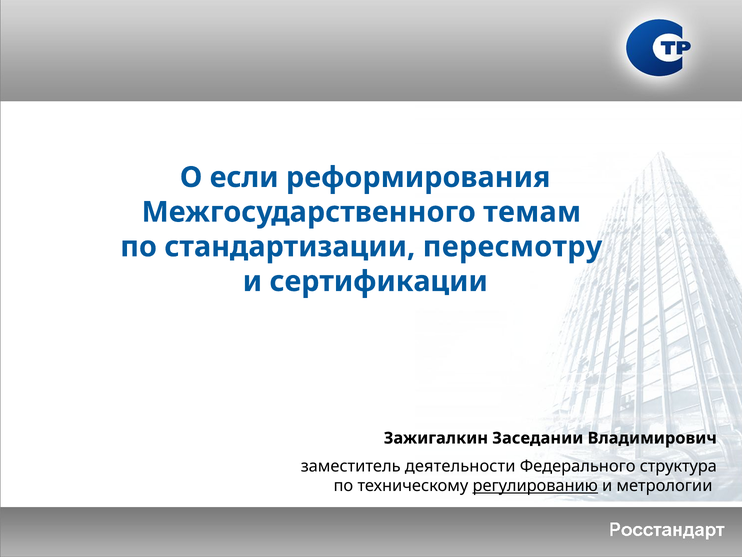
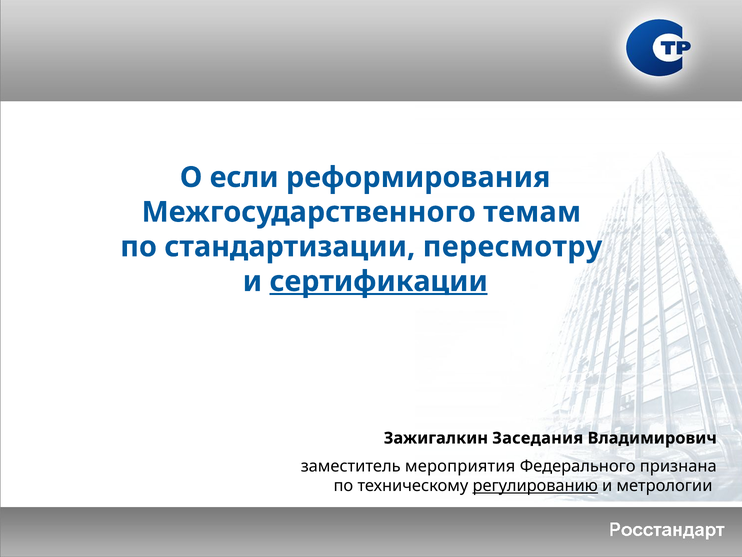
сертификации underline: none -> present
Заседании: Заседании -> Заседания
деятельности: деятельности -> мероприятия
структура: структура -> признана
